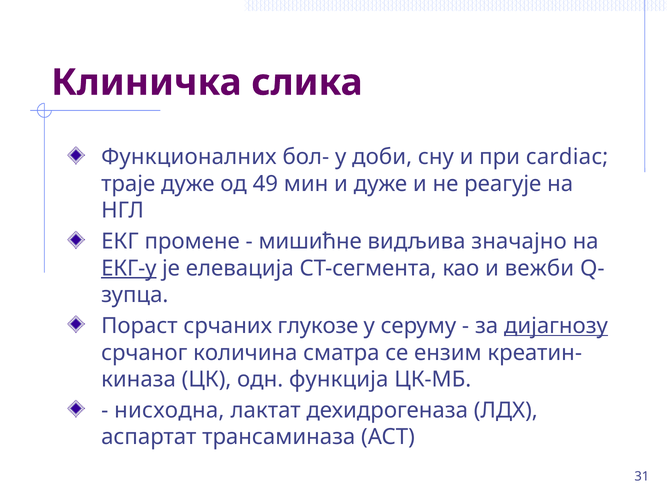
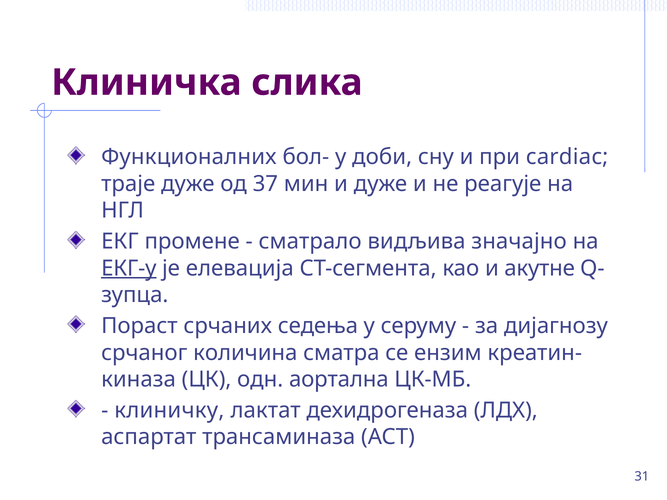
49: 49 -> 37
мишићне: мишићне -> сматрало
вежби: вежби -> акутне
глукозе: глукозе -> седења
дијагнозу underline: present -> none
функција: функција -> аортална
нисходна: нисходна -> клиничку
